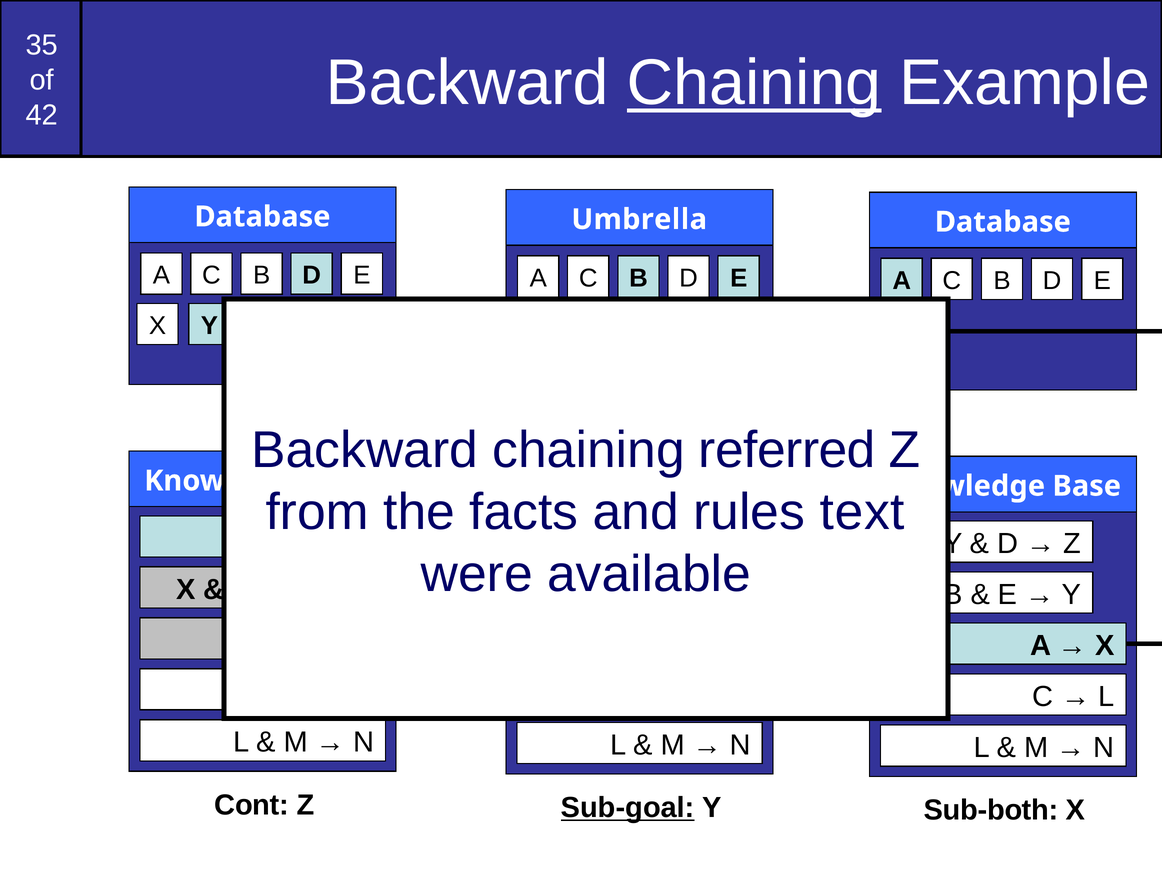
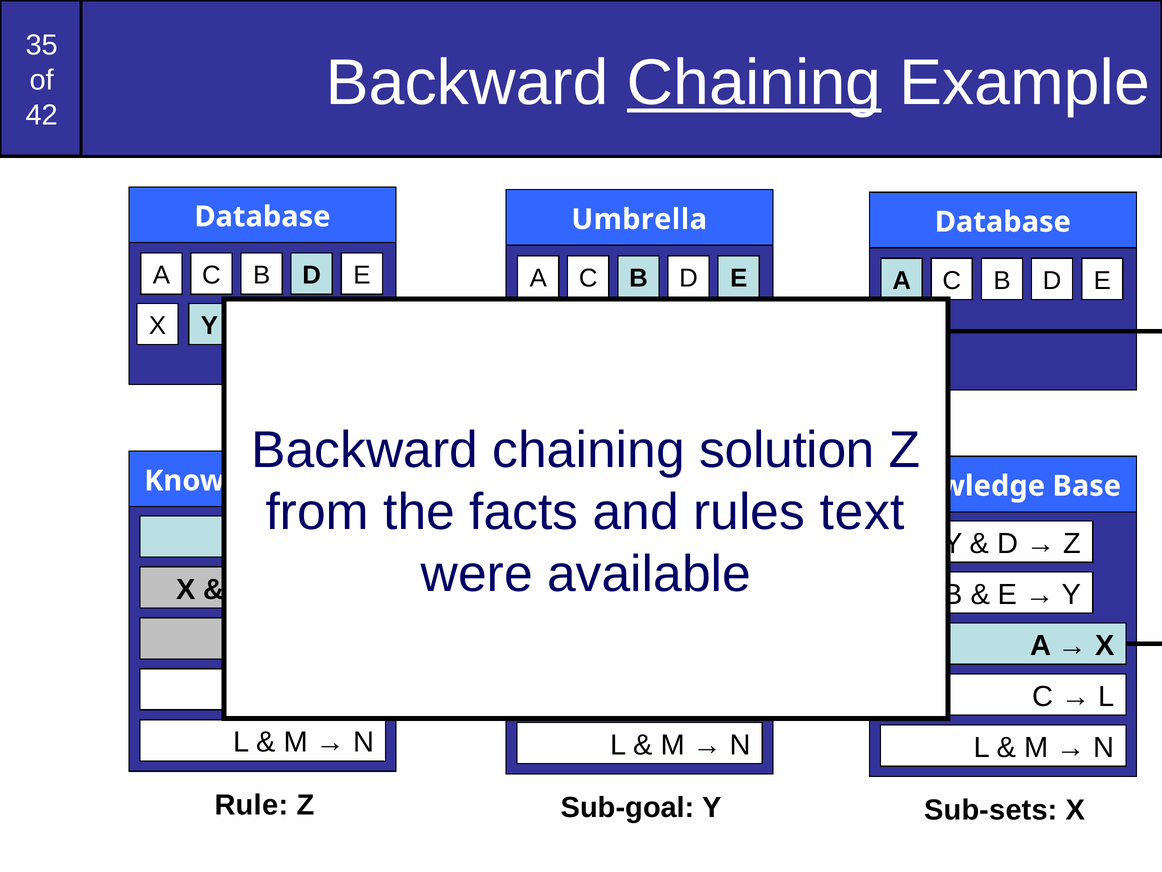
referred: referred -> solution
Cont: Cont -> Rule
Sub-goal underline: present -> none
Sub-both: Sub-both -> Sub-sets
